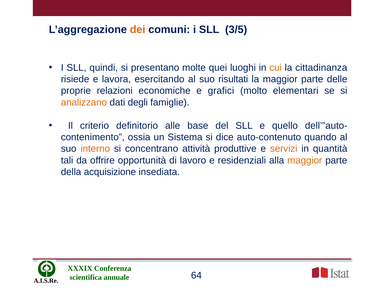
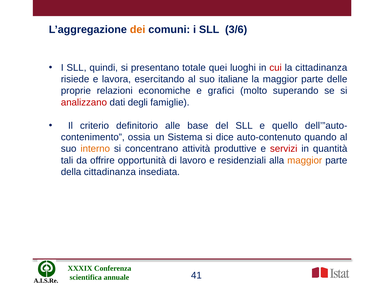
3/5: 3/5 -> 3/6
molte: molte -> totale
cui colour: orange -> red
risultati: risultati -> italiane
elementari: elementari -> superando
analizzano colour: orange -> red
servizi colour: orange -> red
della acquisizione: acquisizione -> cittadinanza
64: 64 -> 41
